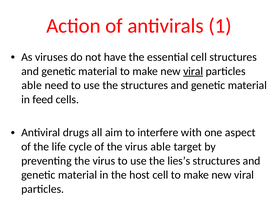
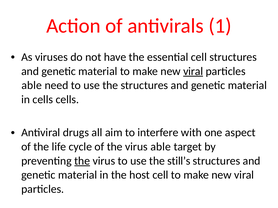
in feed: feed -> cells
the at (82, 161) underline: none -> present
lies’s: lies’s -> still’s
